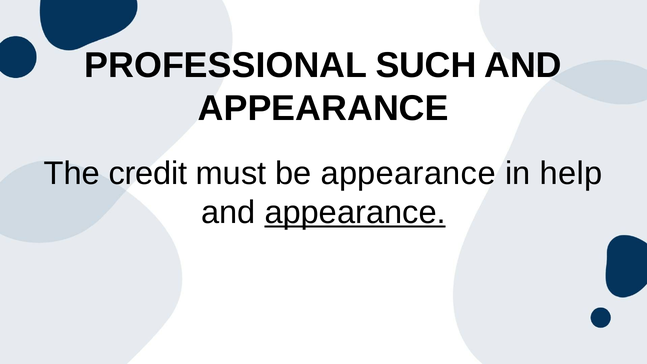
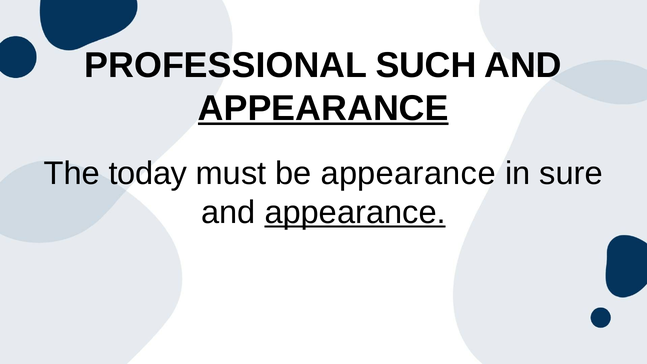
APPEARANCE at (323, 108) underline: none -> present
credit: credit -> today
help: help -> sure
